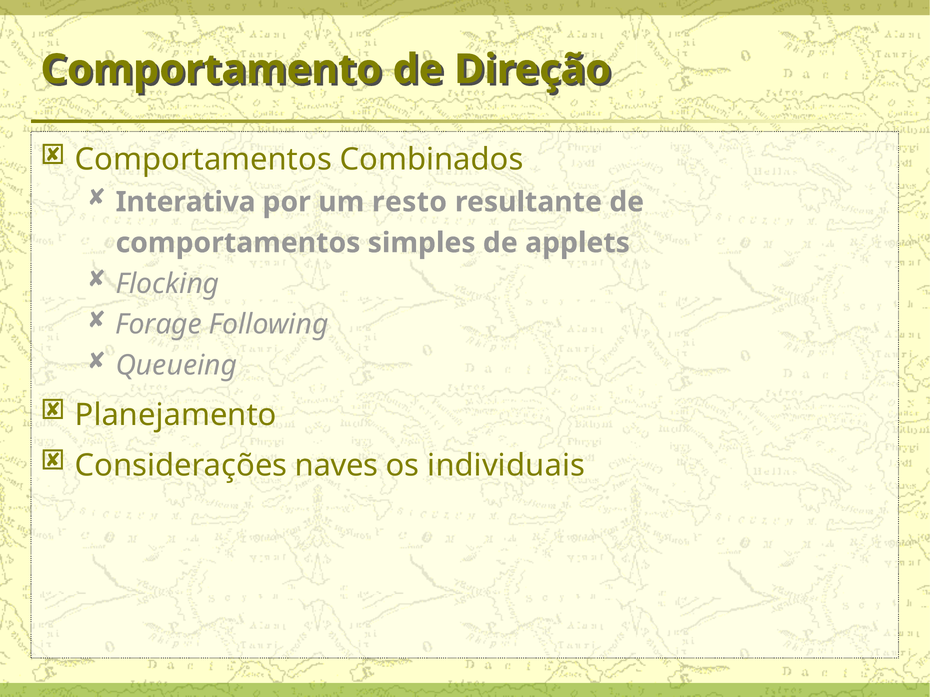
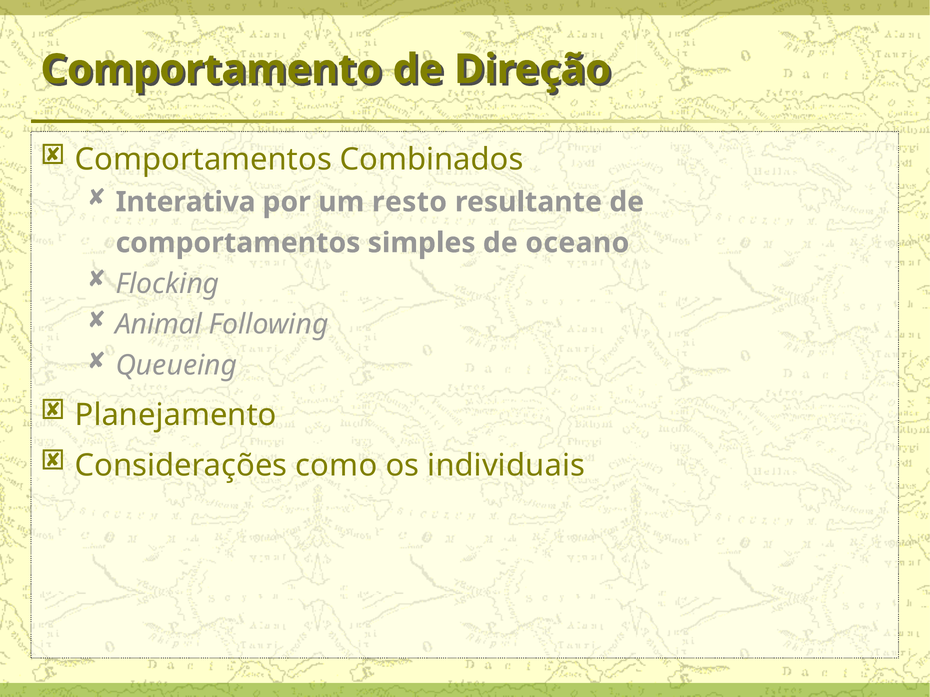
applets: applets -> oceano
Forage: Forage -> Animal
naves: naves -> como
